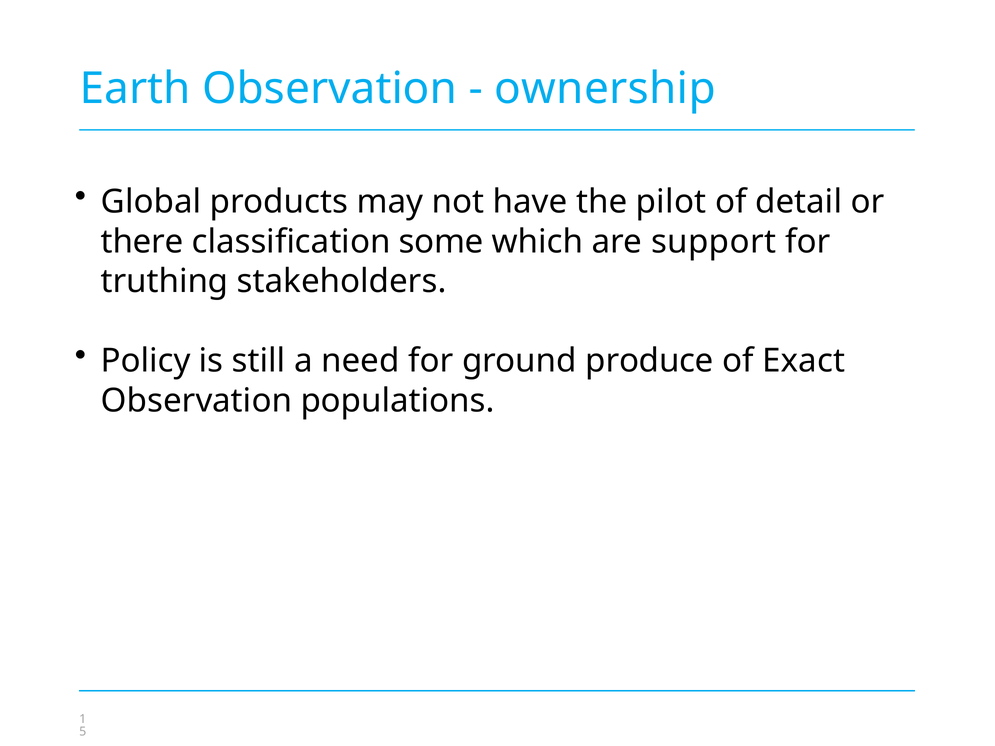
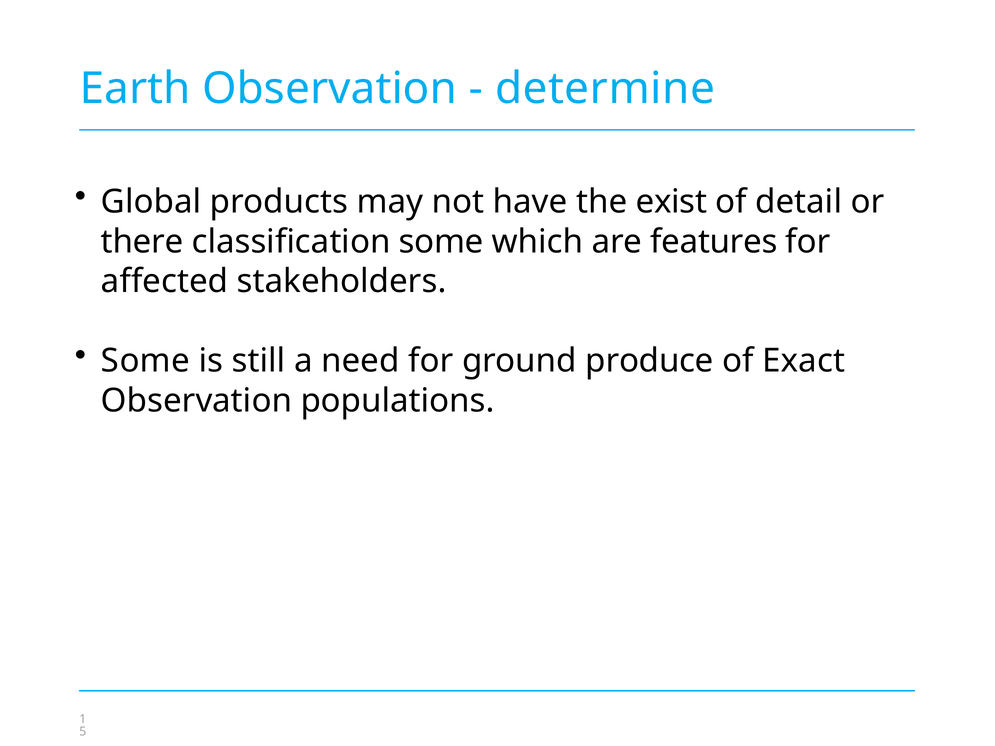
ownership: ownership -> determine
pilot: pilot -> exist
support: support -> features
truthing: truthing -> affected
Policy at (146, 361): Policy -> Some
